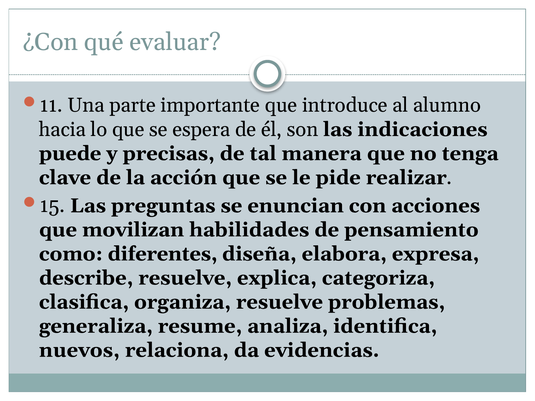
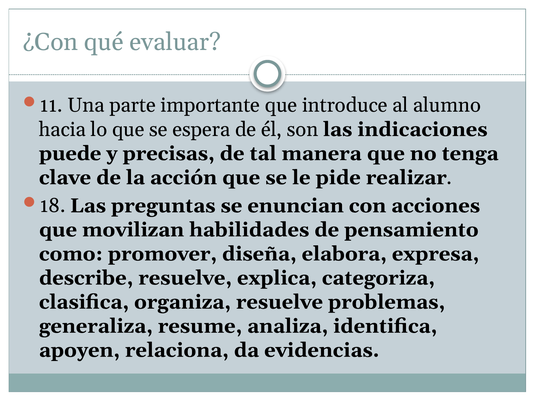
15: 15 -> 18
diferentes: diferentes -> promover
nuevos: nuevos -> apoyen
